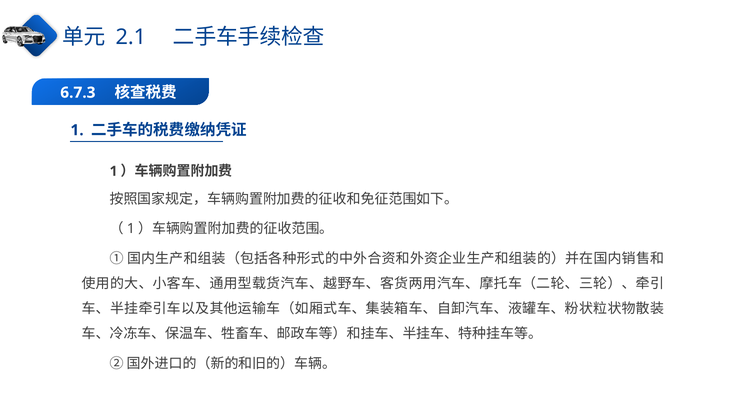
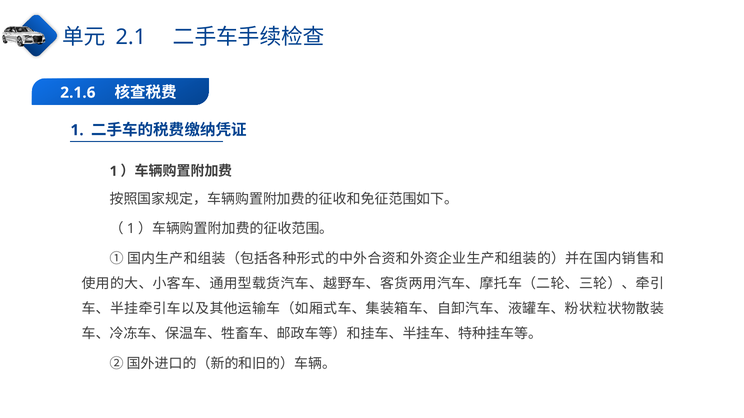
6.7.3: 6.7.3 -> 2.1.6
